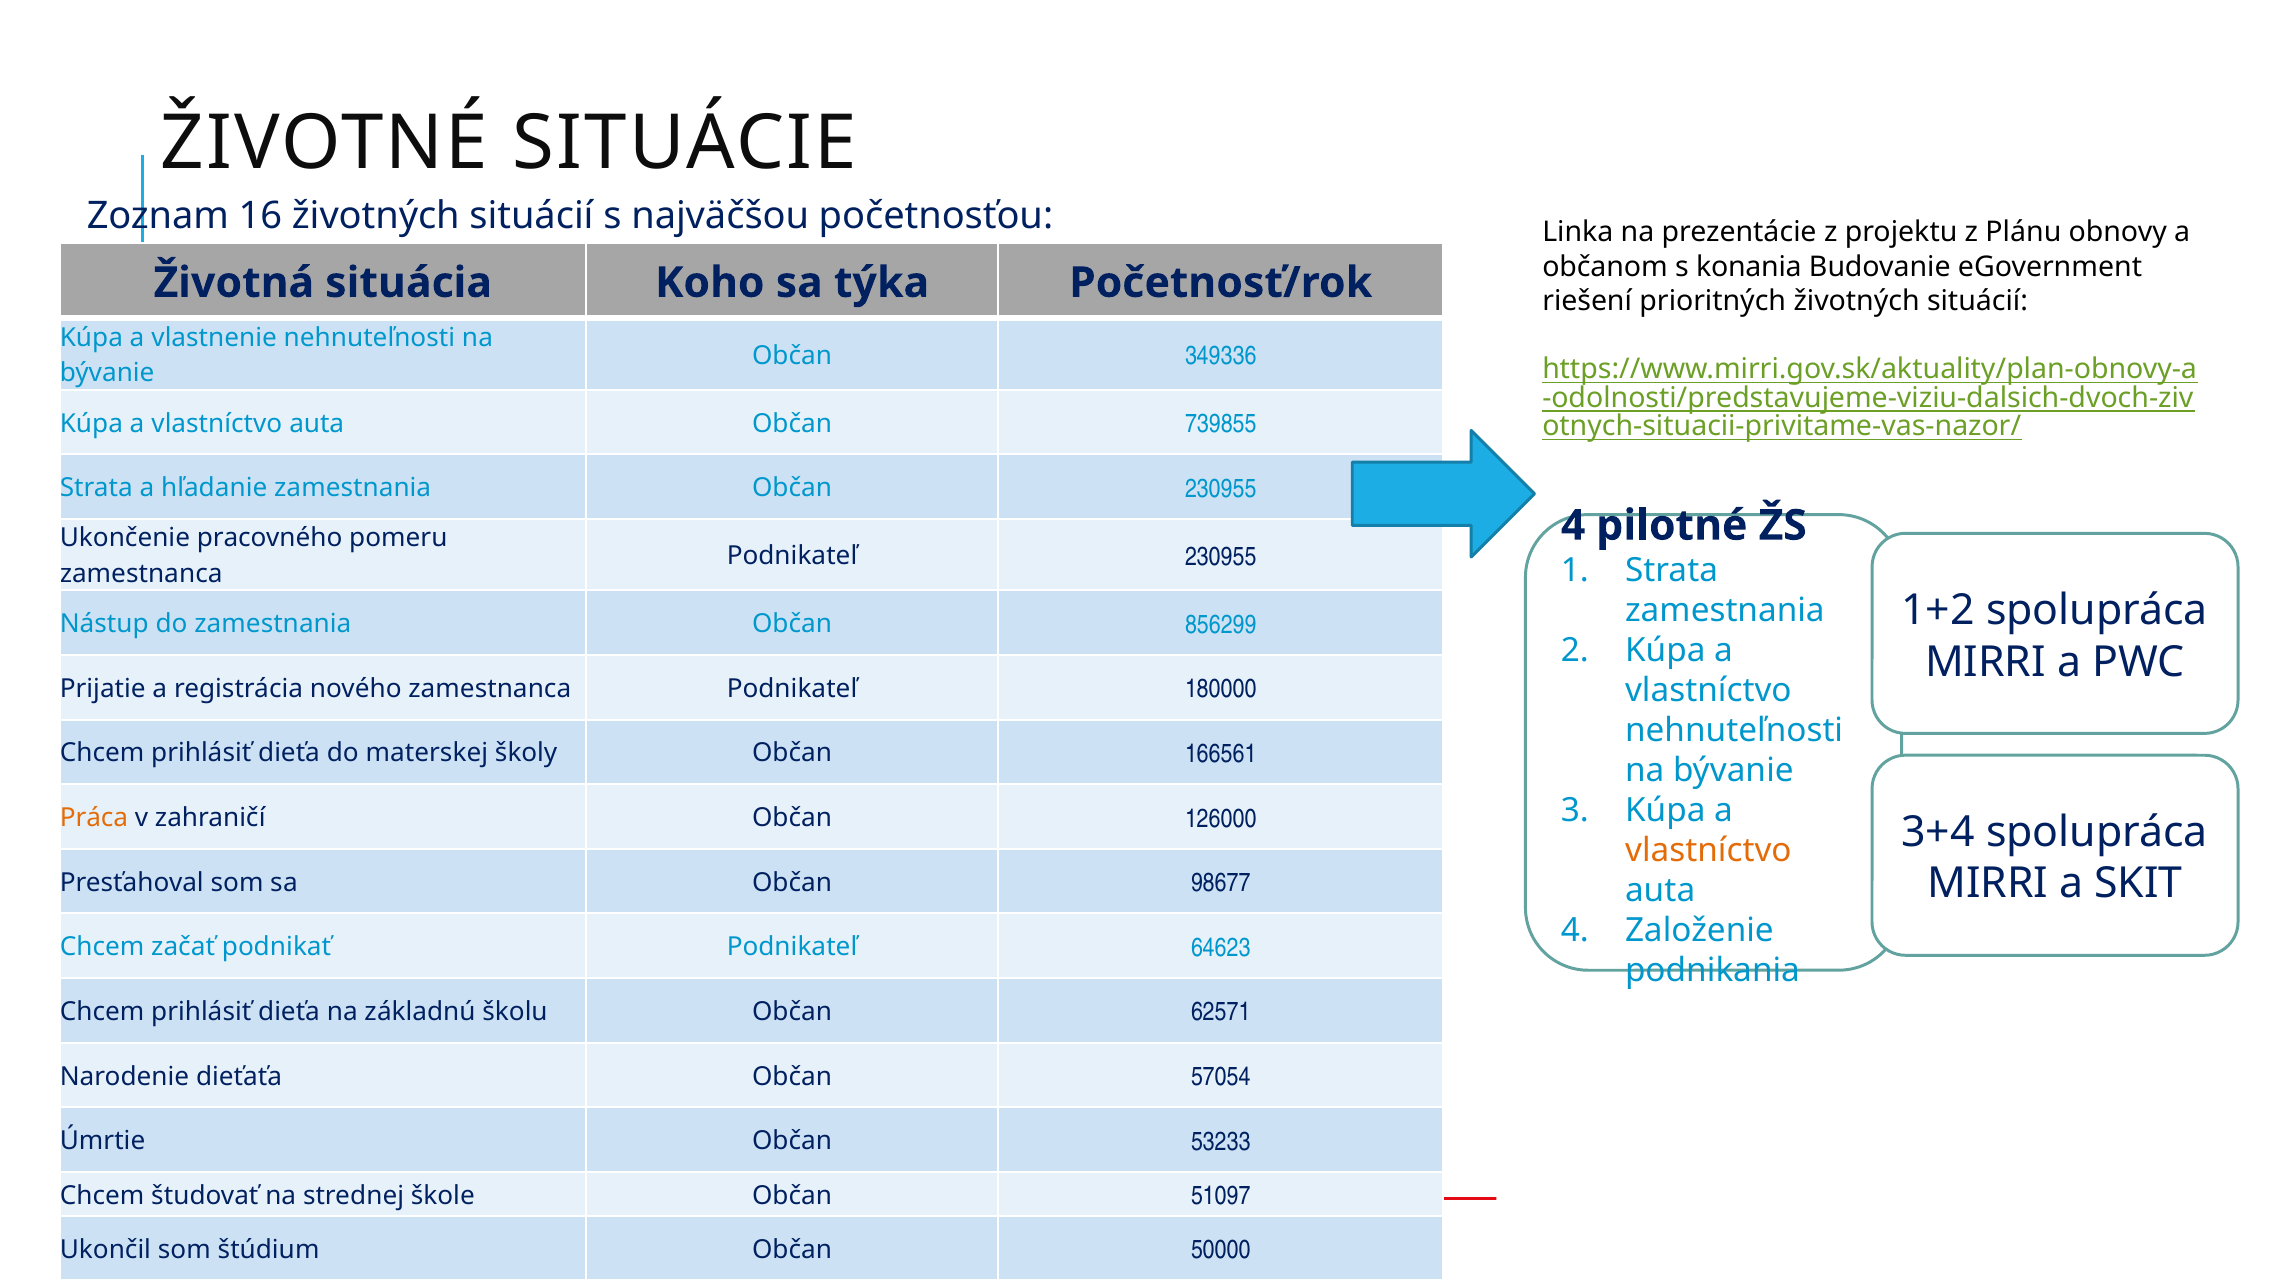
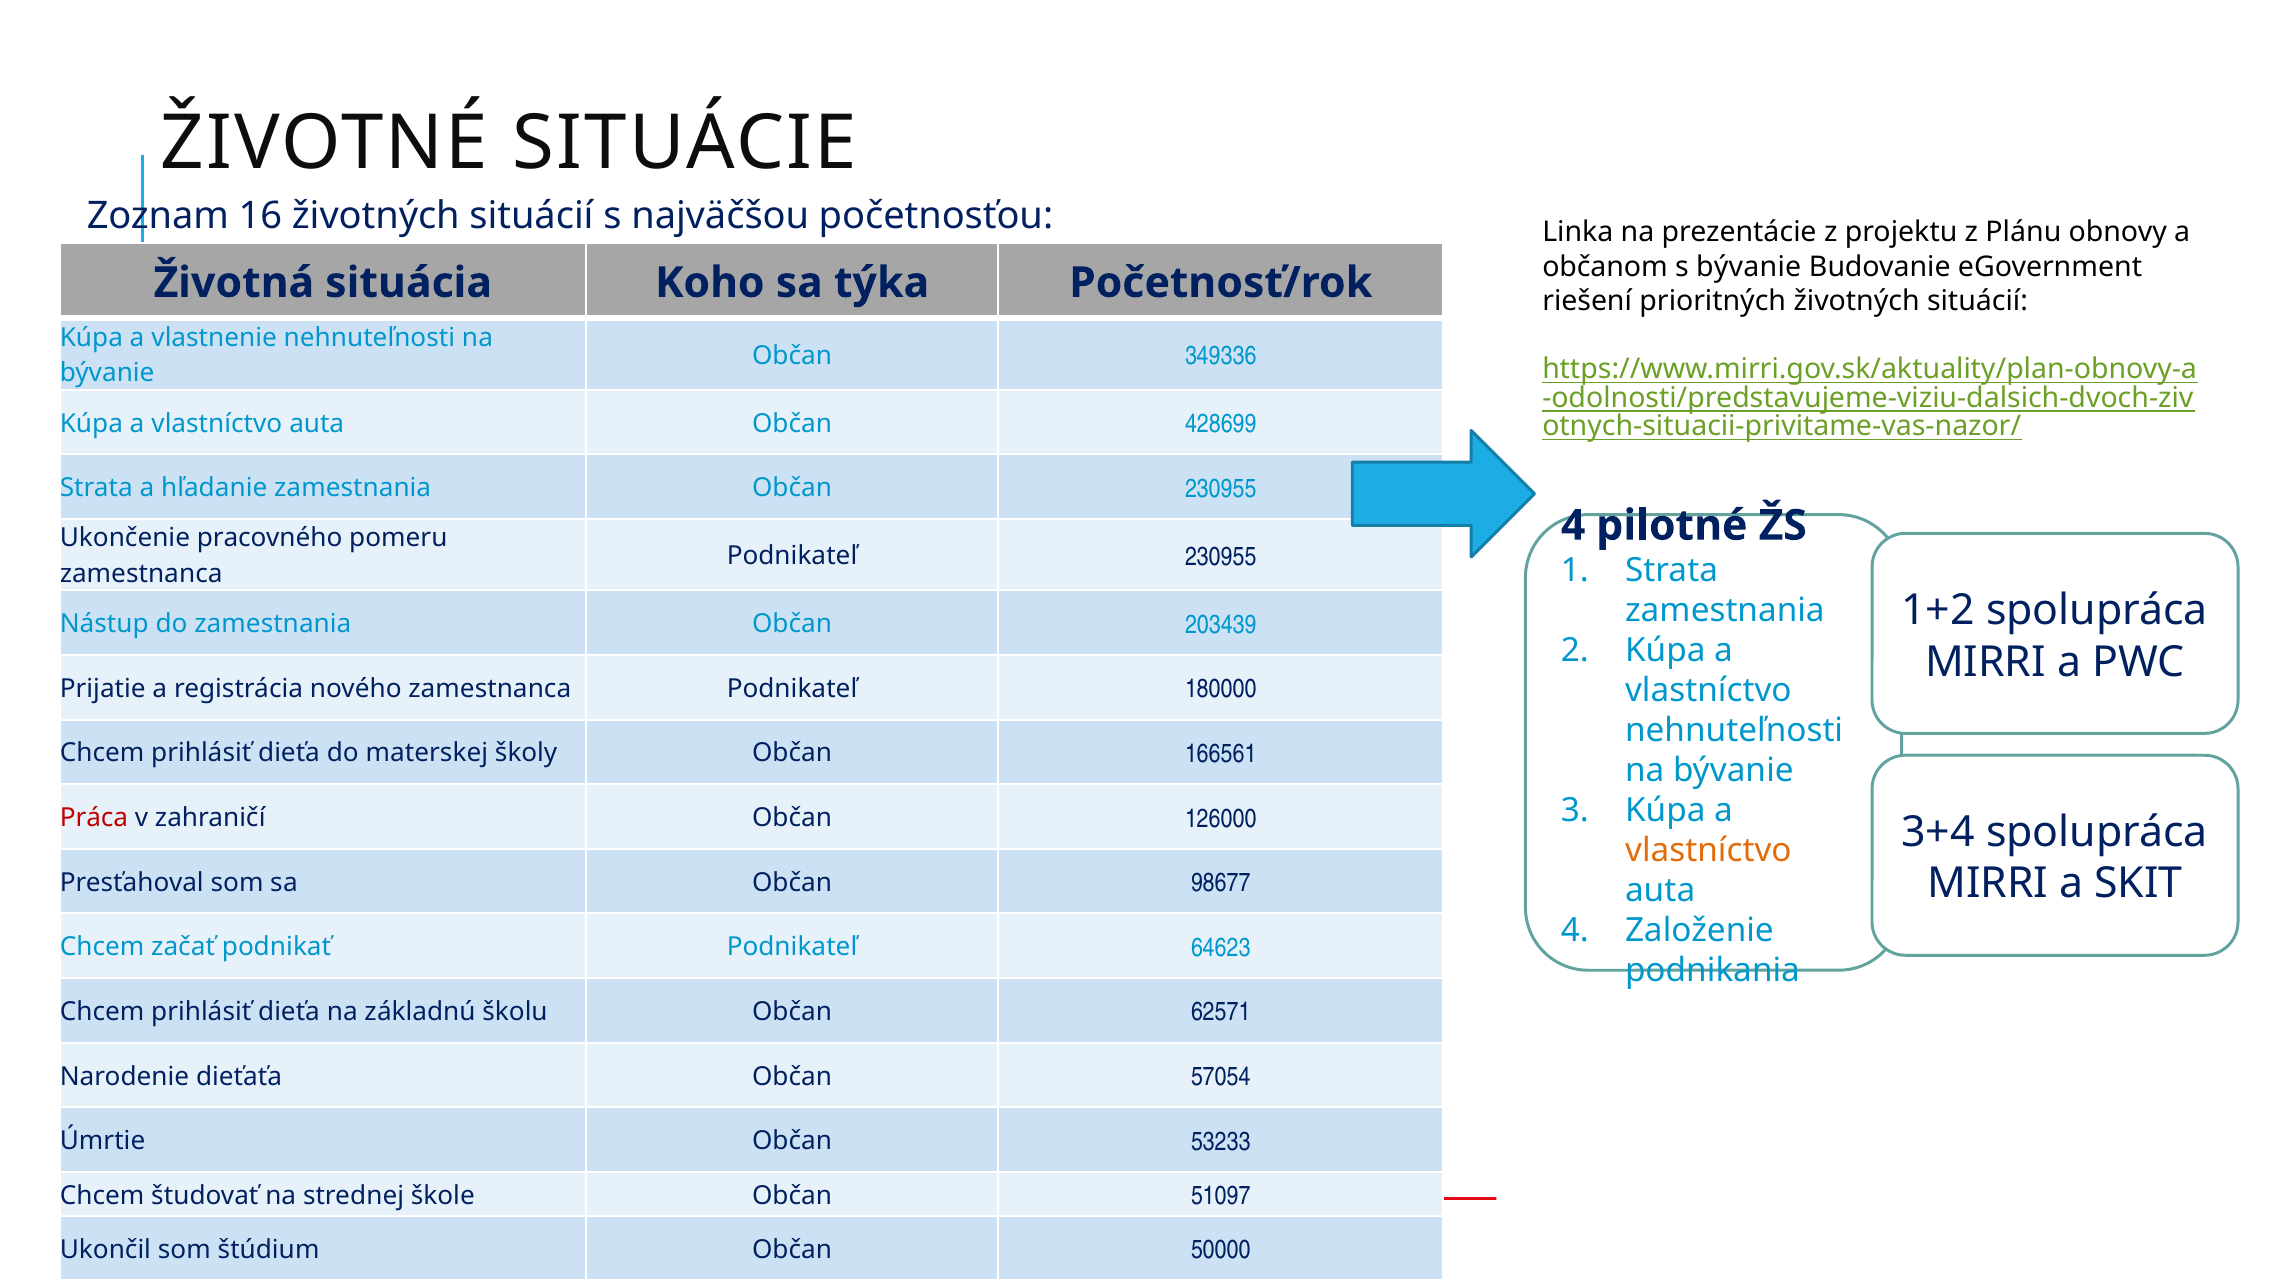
s konania: konania -> bývanie
739855: 739855 -> 428699
856299: 856299 -> 203439
Práca colour: orange -> red
